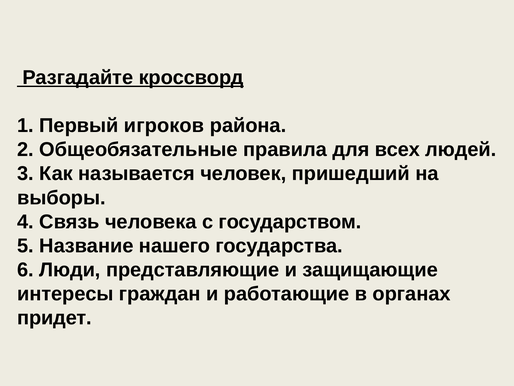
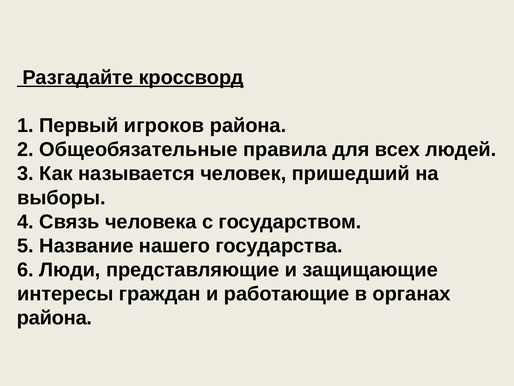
придет at (54, 317): придет -> района
